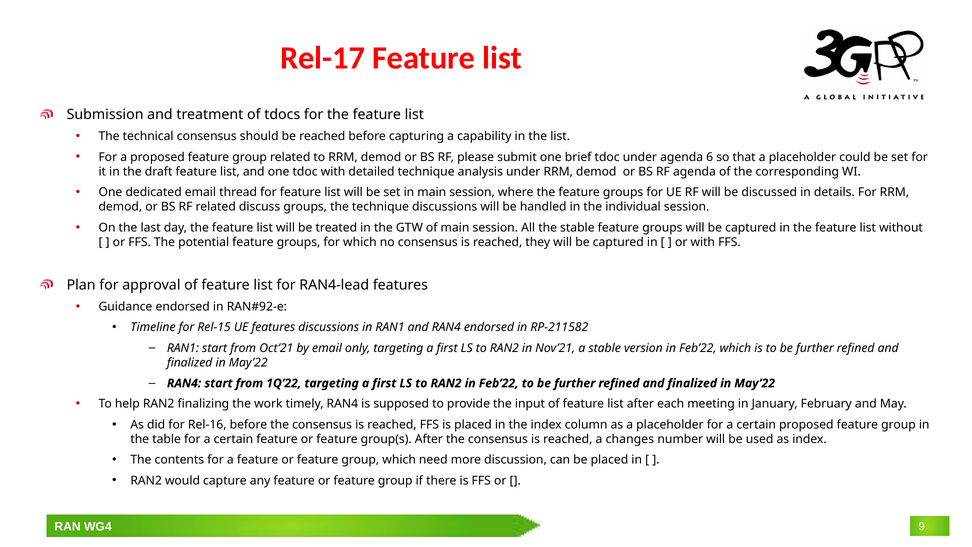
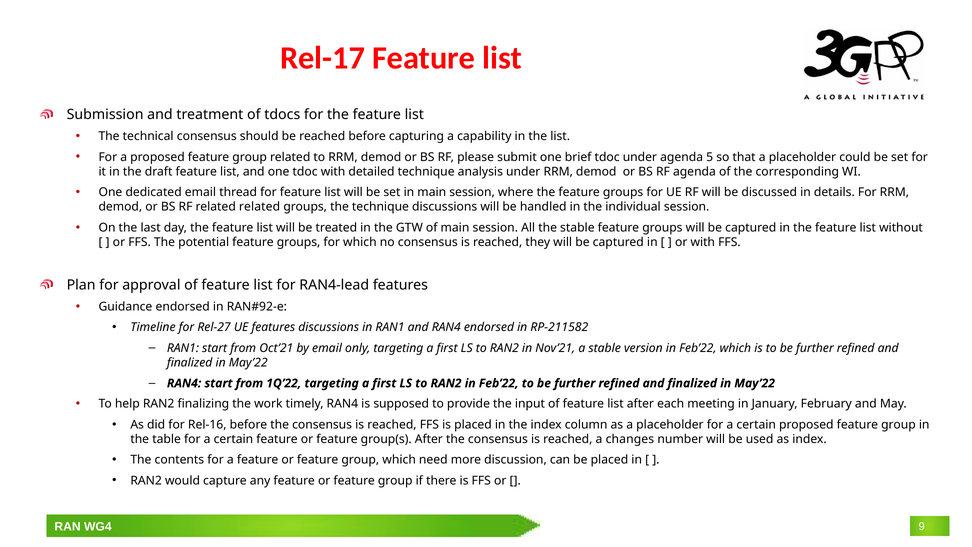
6: 6 -> 5
related discuss: discuss -> related
Rel-15: Rel-15 -> Rel-27
